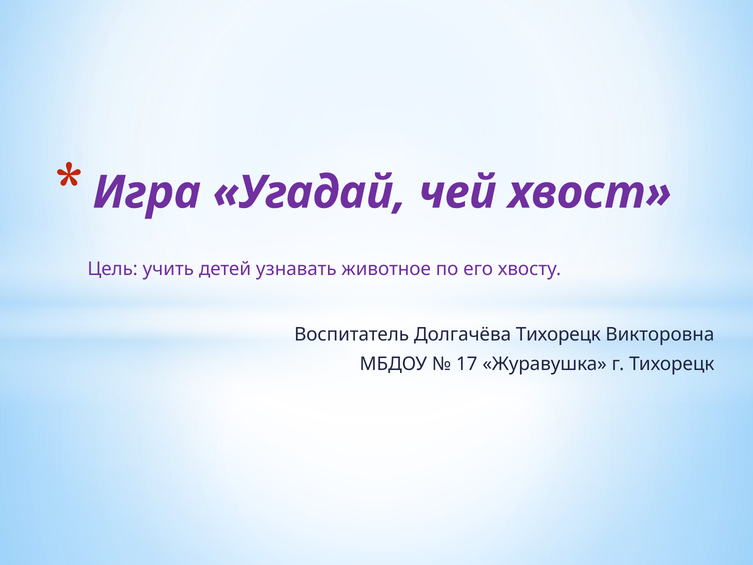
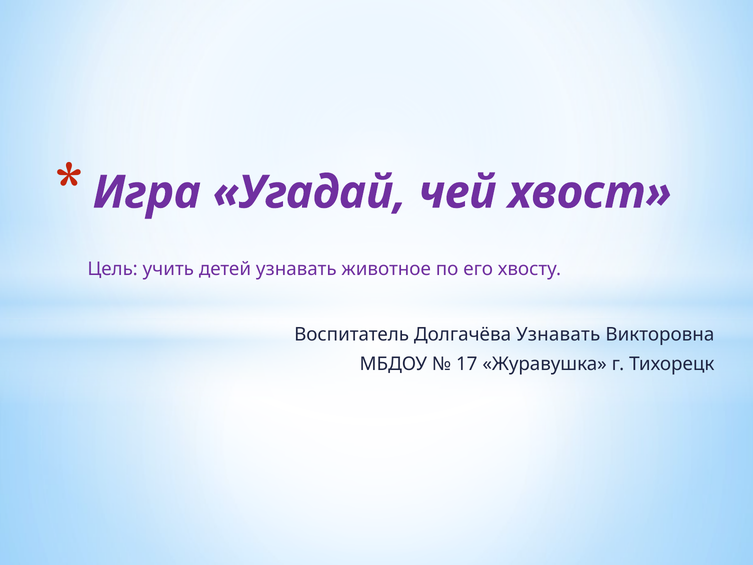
Долгачёва Тихорецк: Тихорецк -> Узнавать
